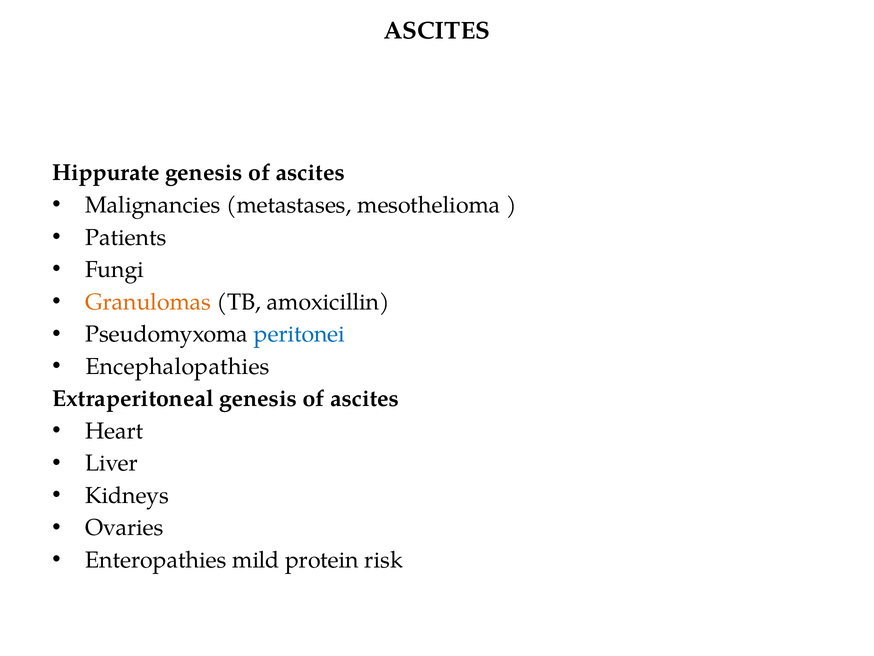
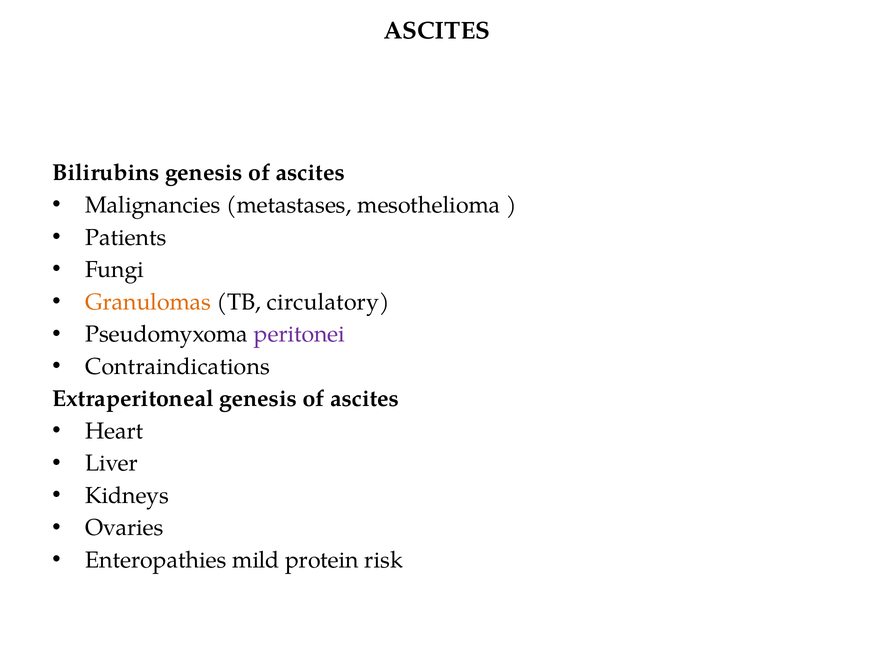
Hippurate: Hippurate -> Bilirubins
amoxicillin: amoxicillin -> circulatory
peritonei colour: blue -> purple
Encephalopathies: Encephalopathies -> Contraindications
